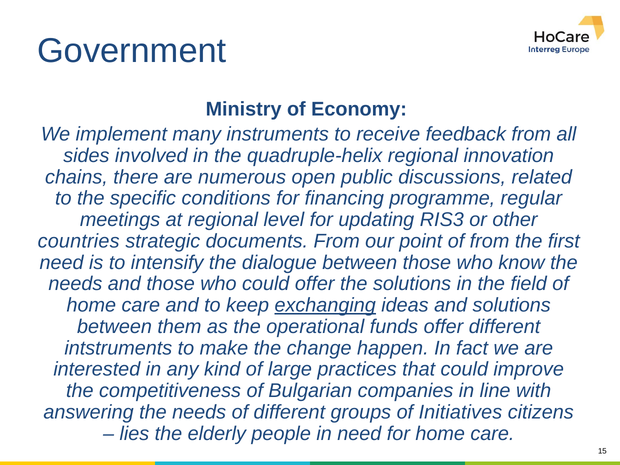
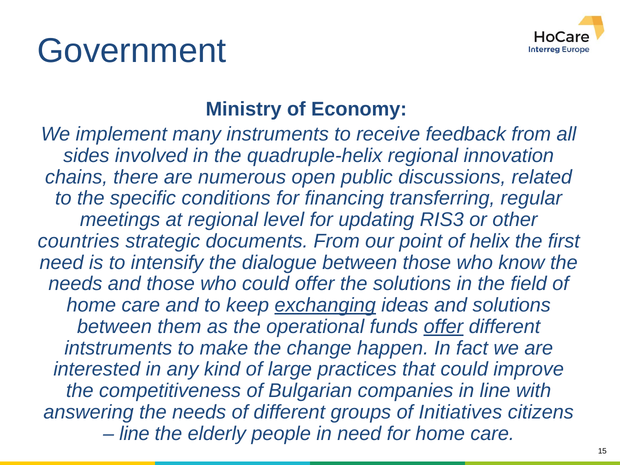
programme: programme -> transferring
of from: from -> helix
offer at (443, 327) underline: none -> present
lies at (134, 434): lies -> line
